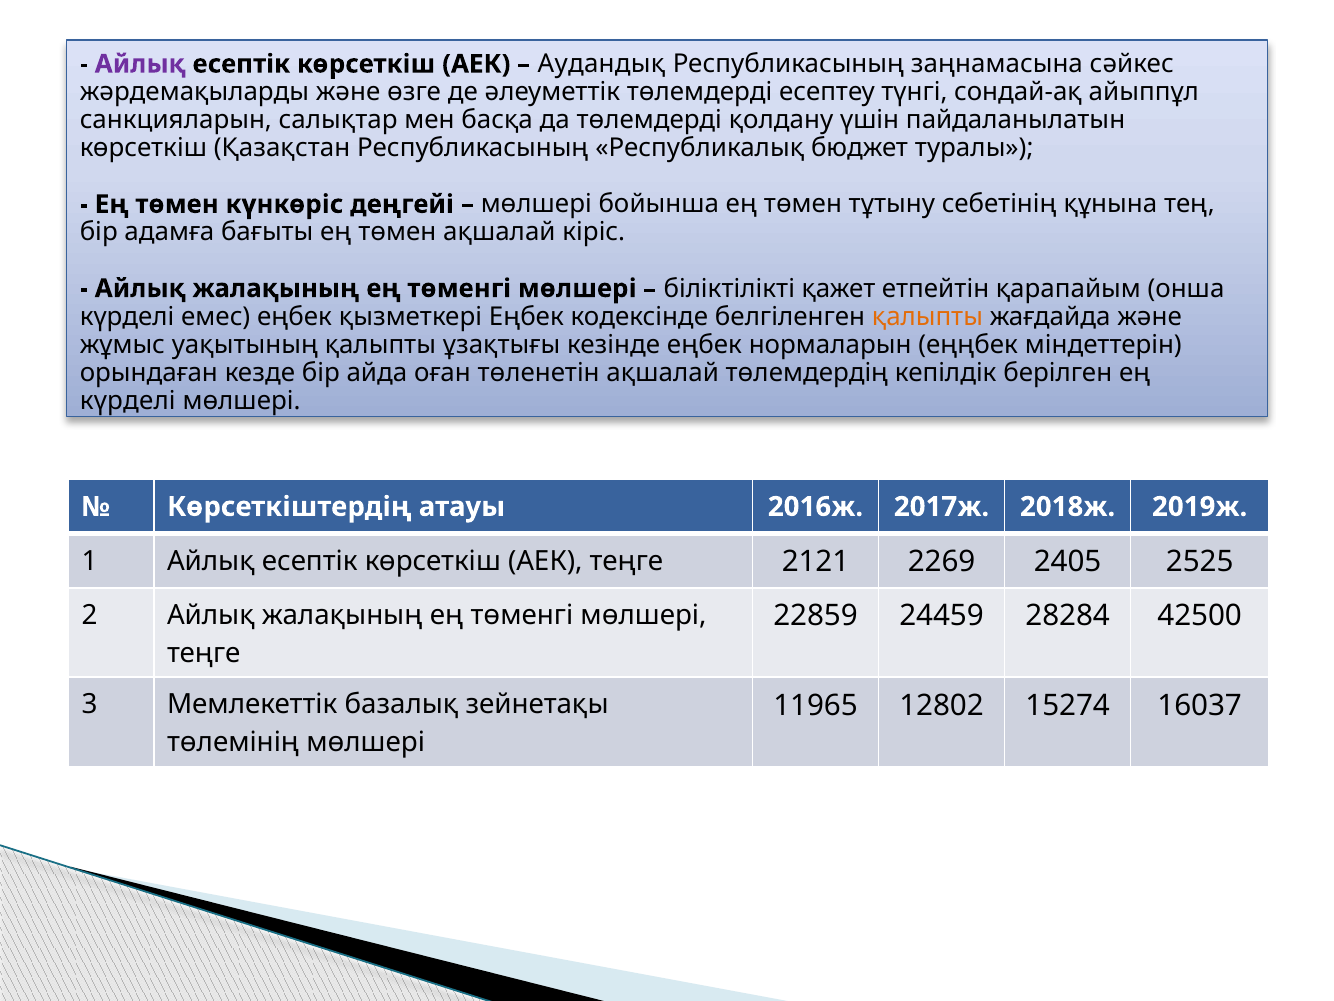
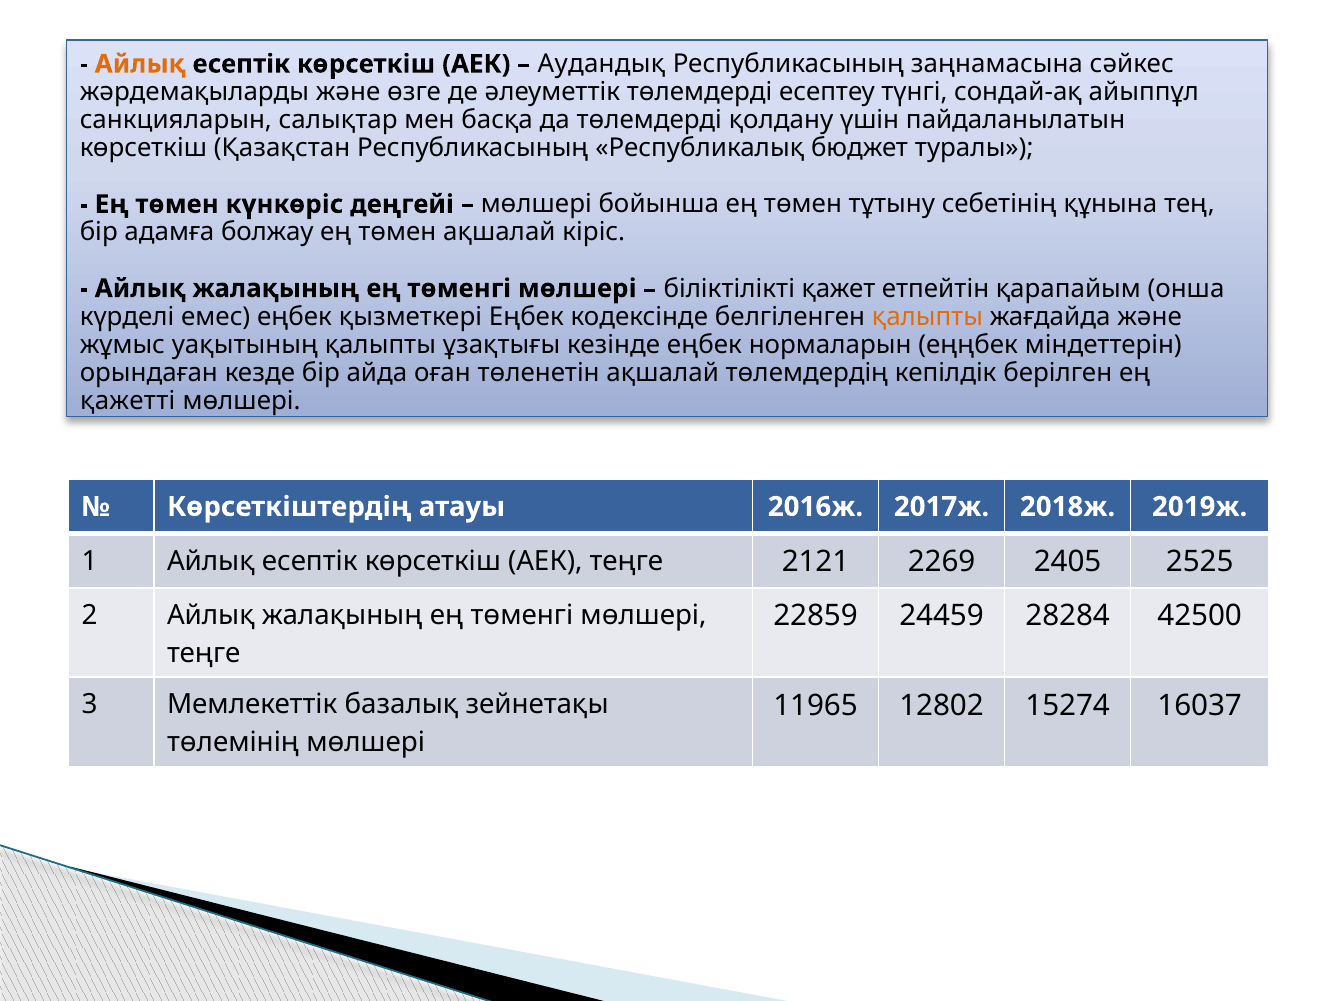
Айлық at (140, 64) colour: purple -> orange
бағыты: бағыты -> болжау
күрделі at (128, 401): күрделі -> қажетті
